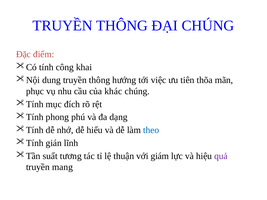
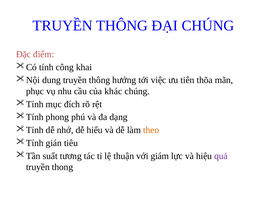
theo colour: blue -> orange
lĩnh: lĩnh -> tiêu
mang: mang -> thong
